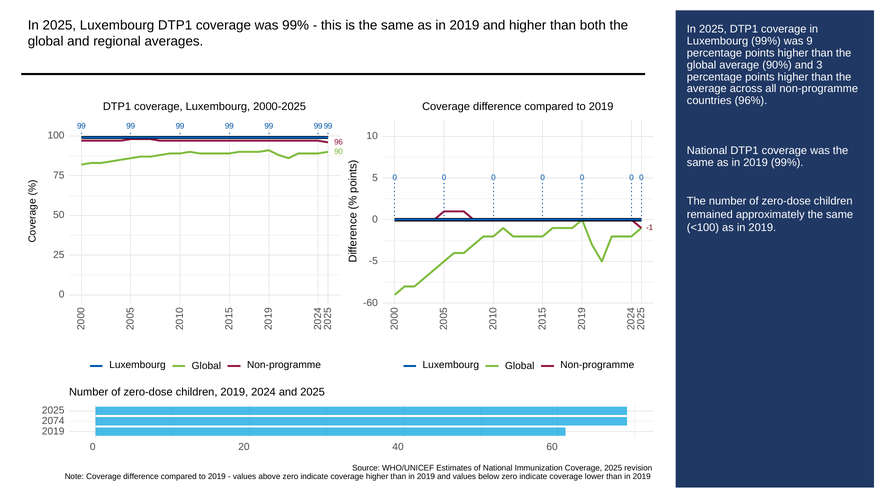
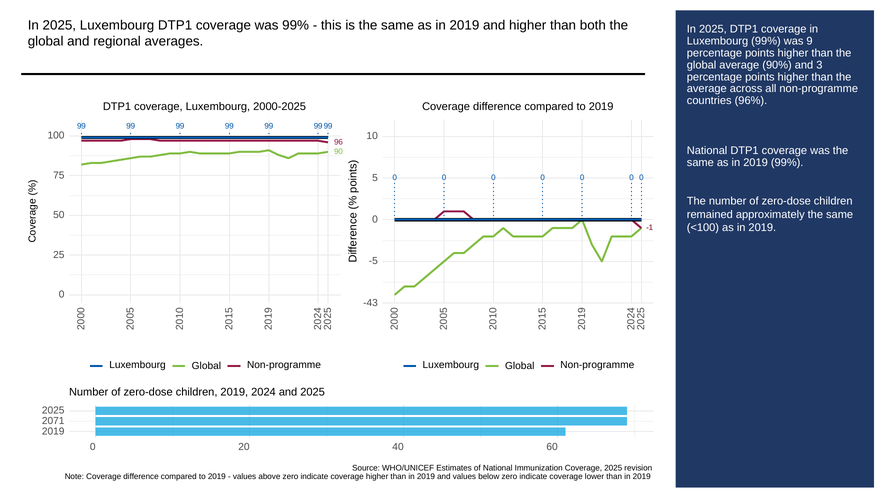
-60: -60 -> -43
2074: 2074 -> 2071
